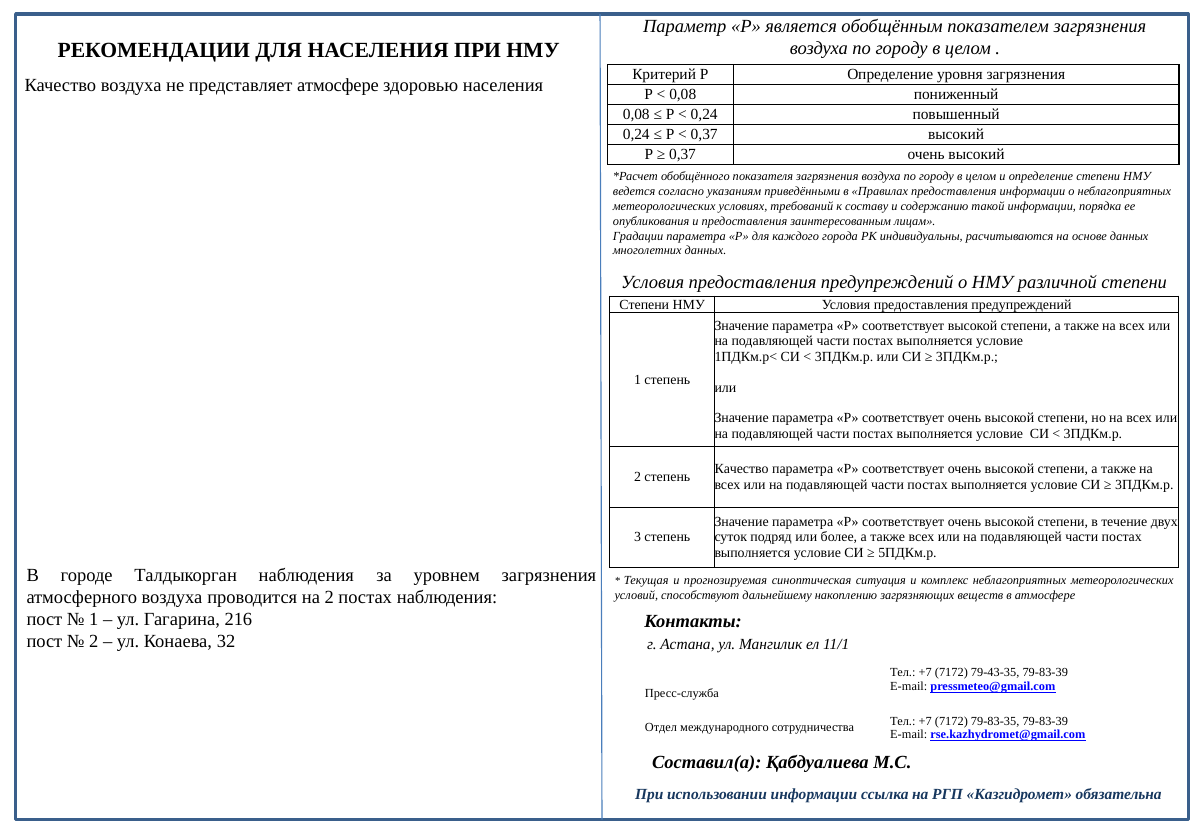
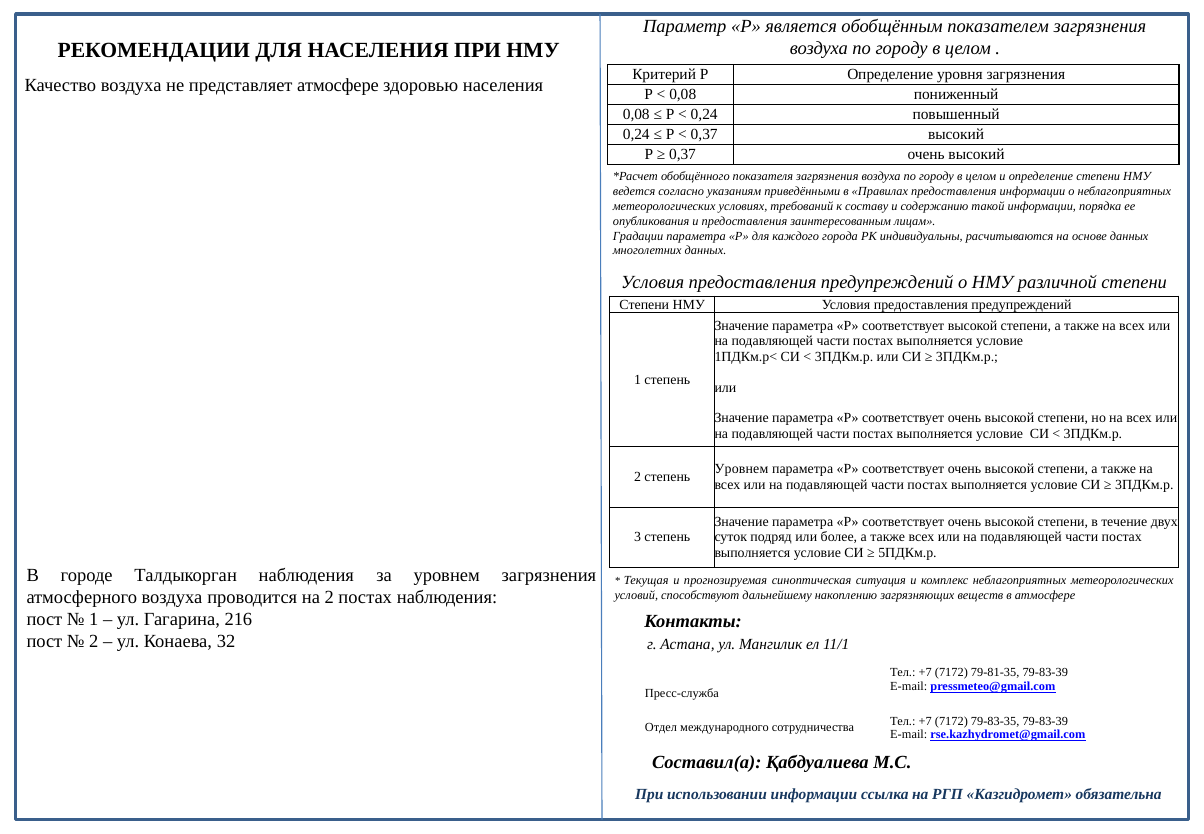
Качество at (742, 469): Качество -> Уровнем
79-43-35: 79-43-35 -> 79-81-35
